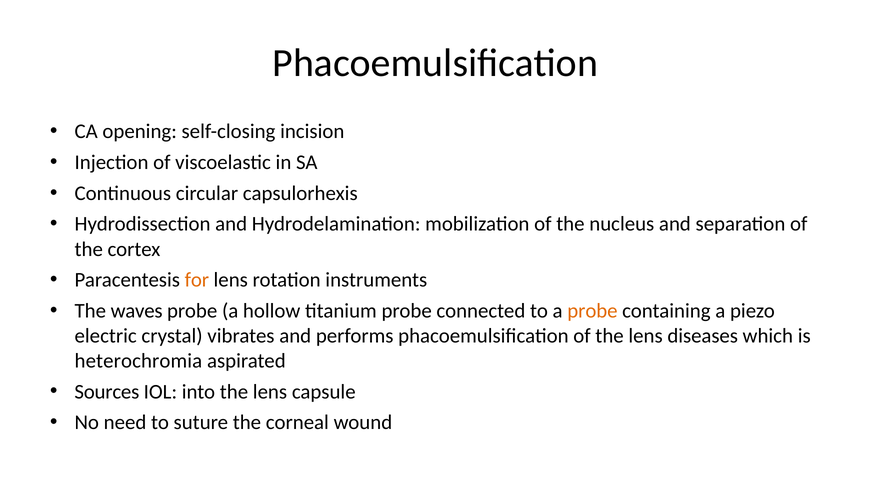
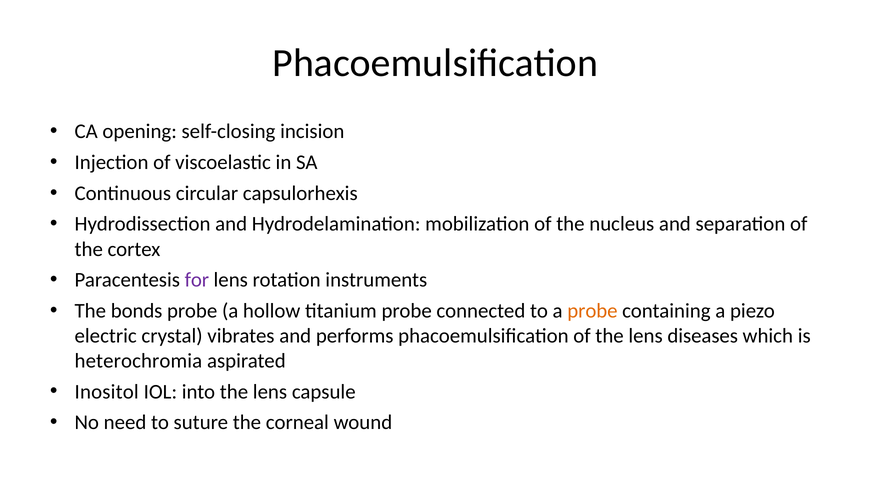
for colour: orange -> purple
waves: waves -> bonds
Sources: Sources -> Inositol
